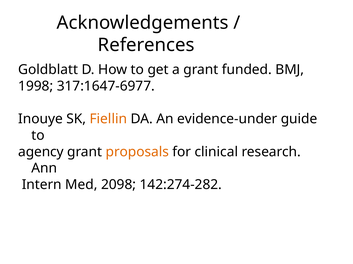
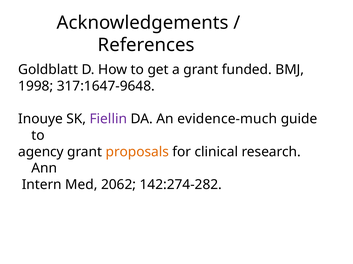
317:1647-6977: 317:1647-6977 -> 317:1647-9648
Fiellin colour: orange -> purple
evidence-under: evidence-under -> evidence-much
2098: 2098 -> 2062
